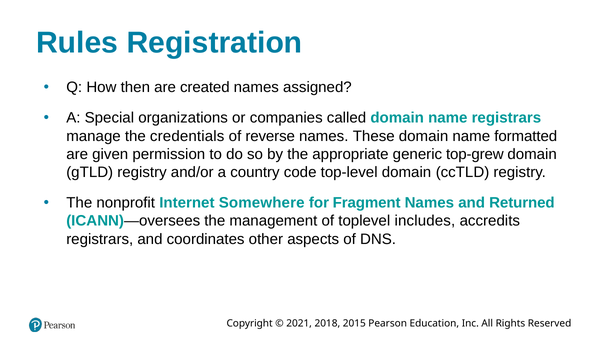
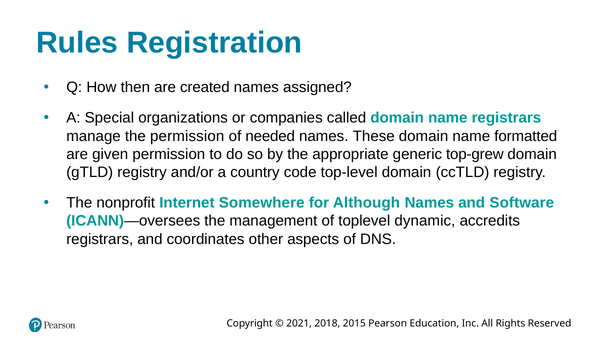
the credentials: credentials -> permission
reverse: reverse -> needed
Fragment: Fragment -> Although
Returned: Returned -> Software
includes: includes -> dynamic
